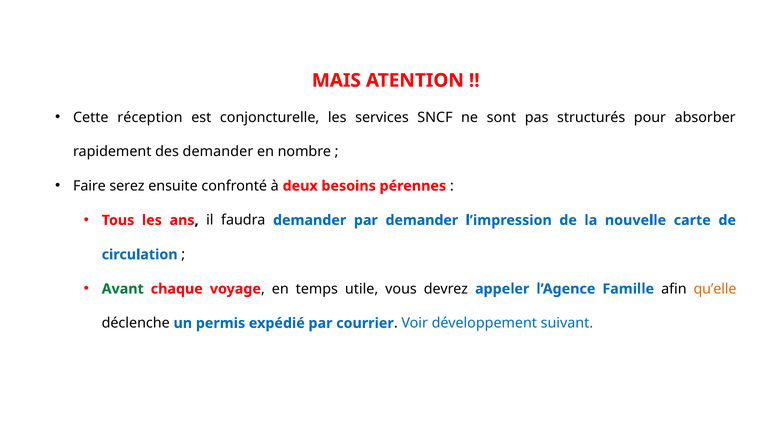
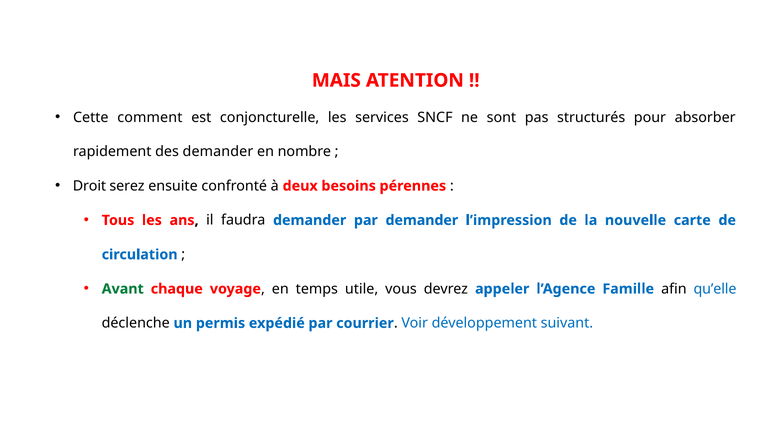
réception: réception -> comment
Faire: Faire -> Droit
qu’elle colour: orange -> blue
